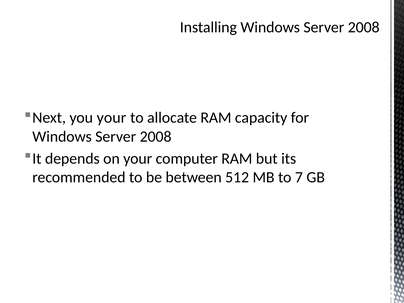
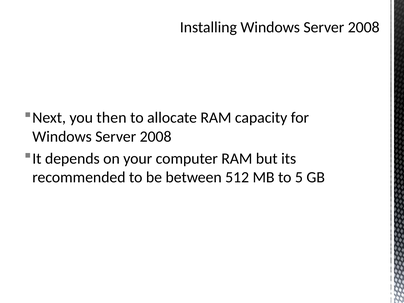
you your: your -> then
7: 7 -> 5
